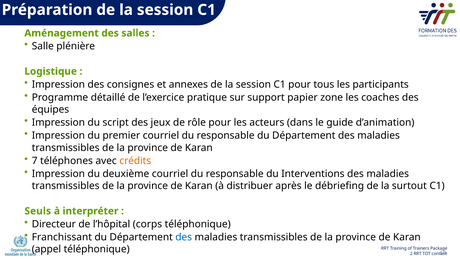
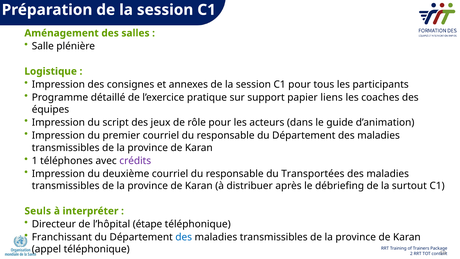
zone: zone -> liens
7: 7 -> 1
crédits colour: orange -> purple
Interventions: Interventions -> Transportées
corps: corps -> étape
